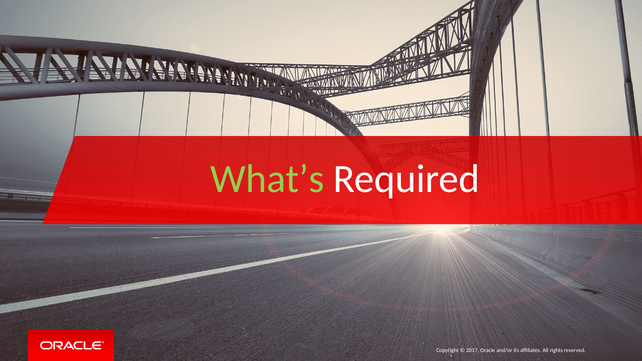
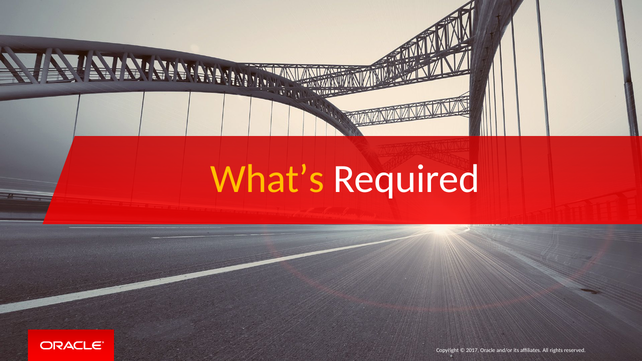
What’s colour: light green -> yellow
